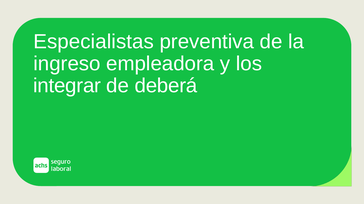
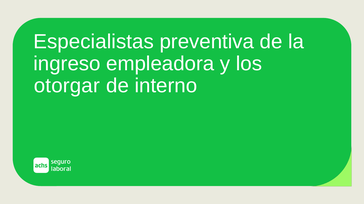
integrar: integrar -> otorgar
deberá: deberá -> interno
